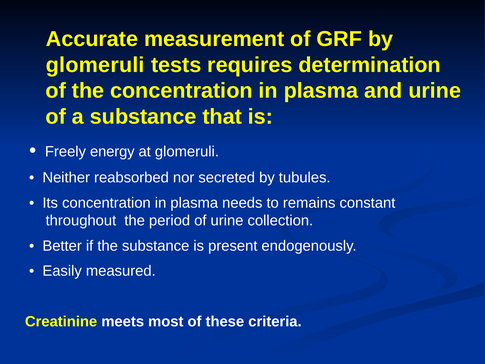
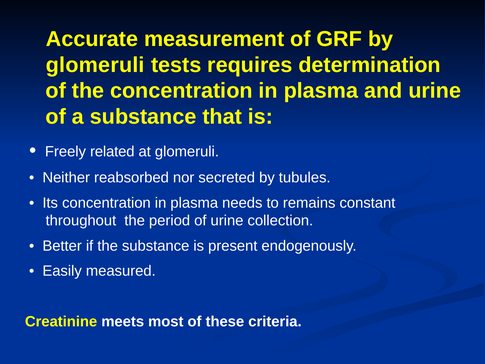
energy: energy -> related
